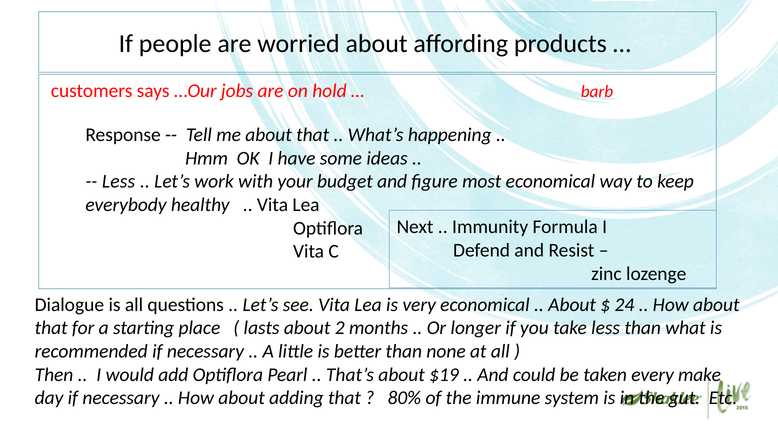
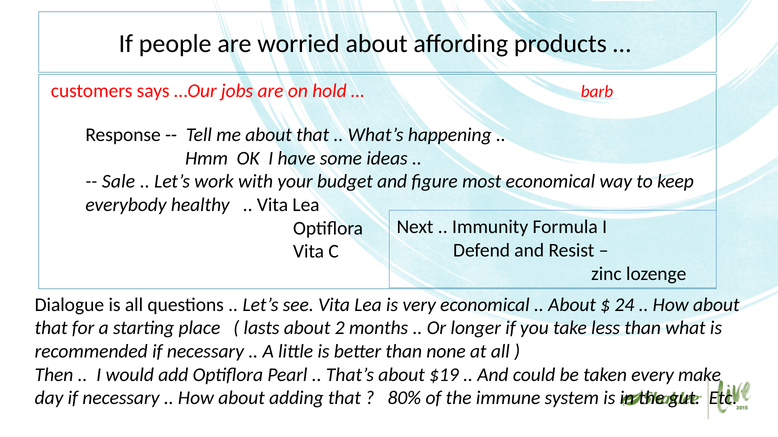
Less at (119, 182): Less -> Sale
